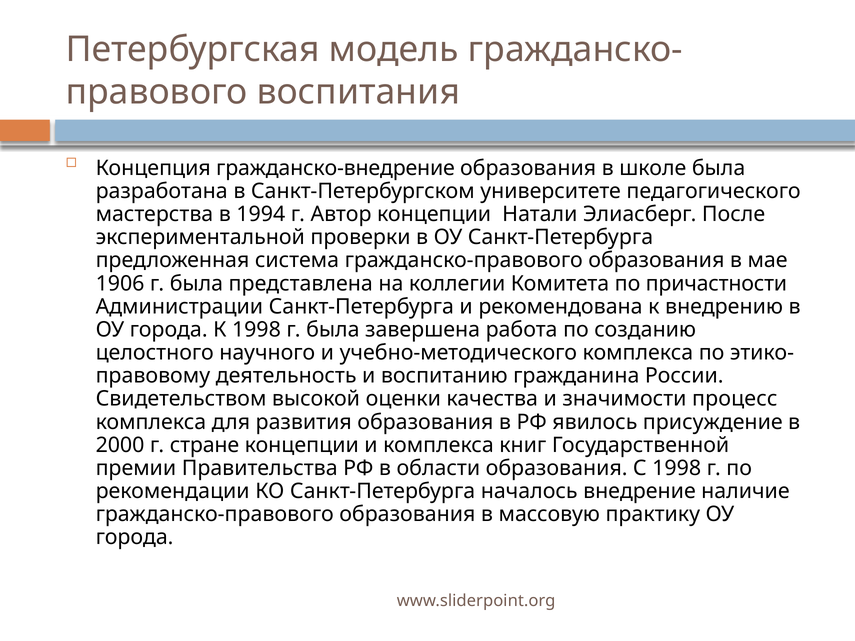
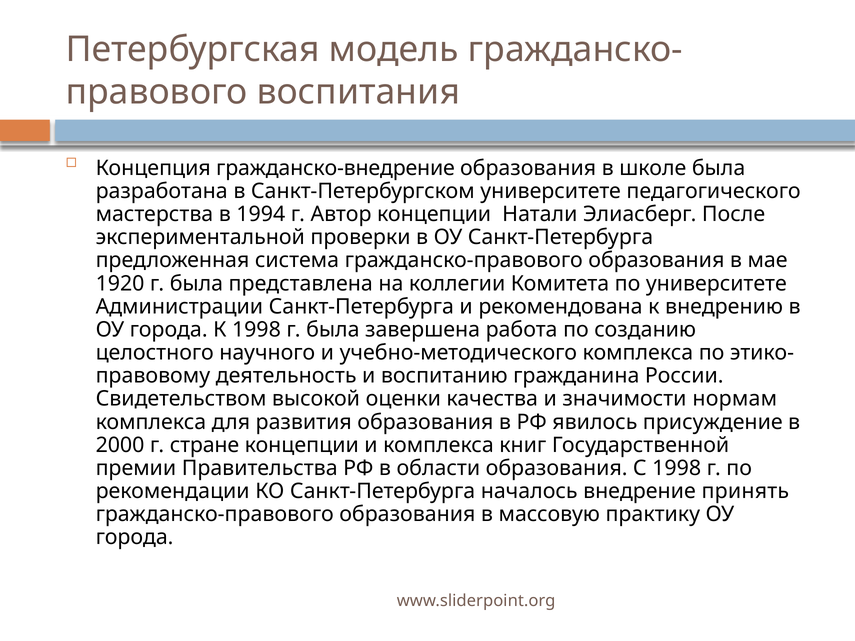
1906: 1906 -> 1920
по причастности: причастности -> университете
процесс: процесс -> нормам
наличие: наличие -> принять
